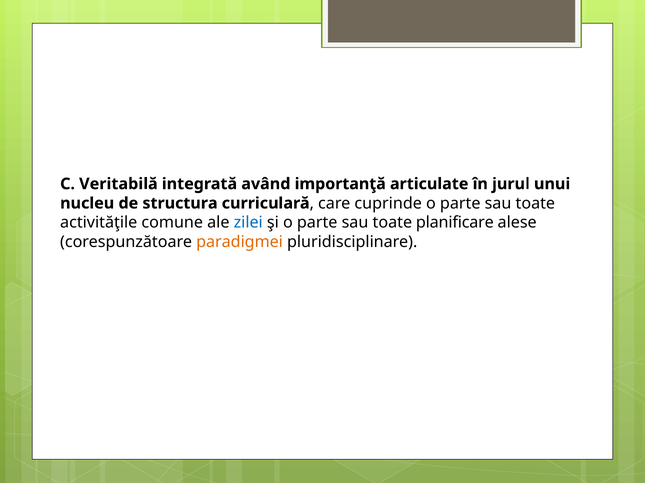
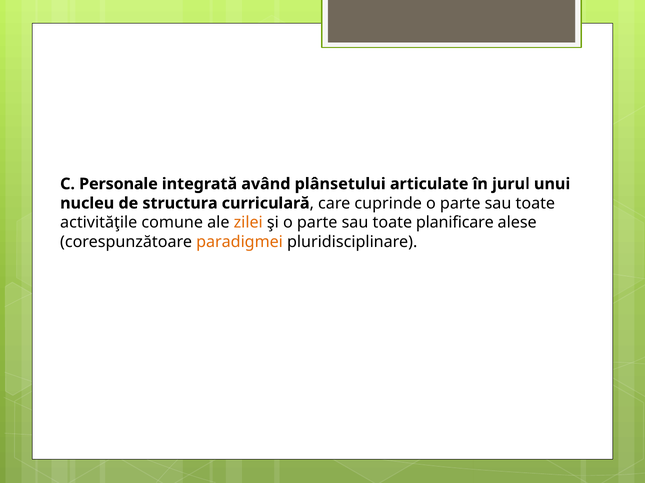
Veritabilă: Veritabilă -> Personale
importanţă: importanţă -> plânsetului
zilei colour: blue -> orange
